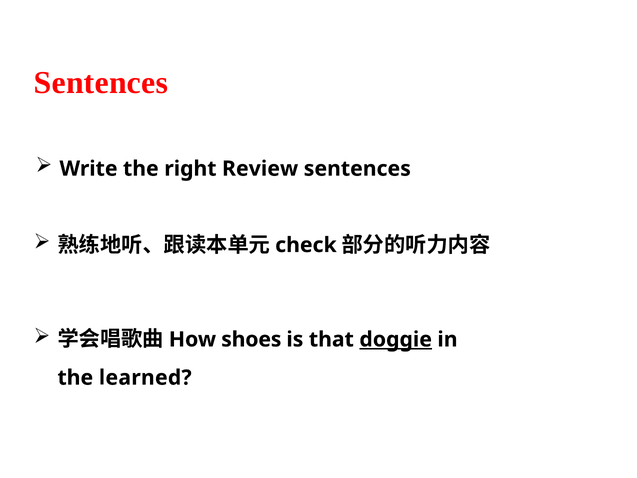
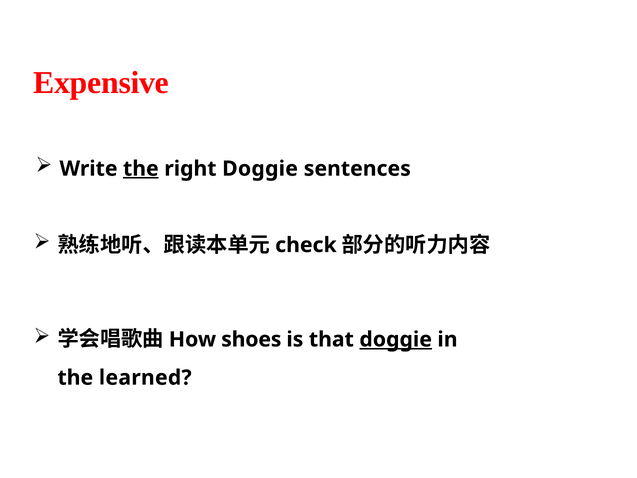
Sentences at (101, 83): Sentences -> Expensive
the at (141, 169) underline: none -> present
right Review: Review -> Doggie
